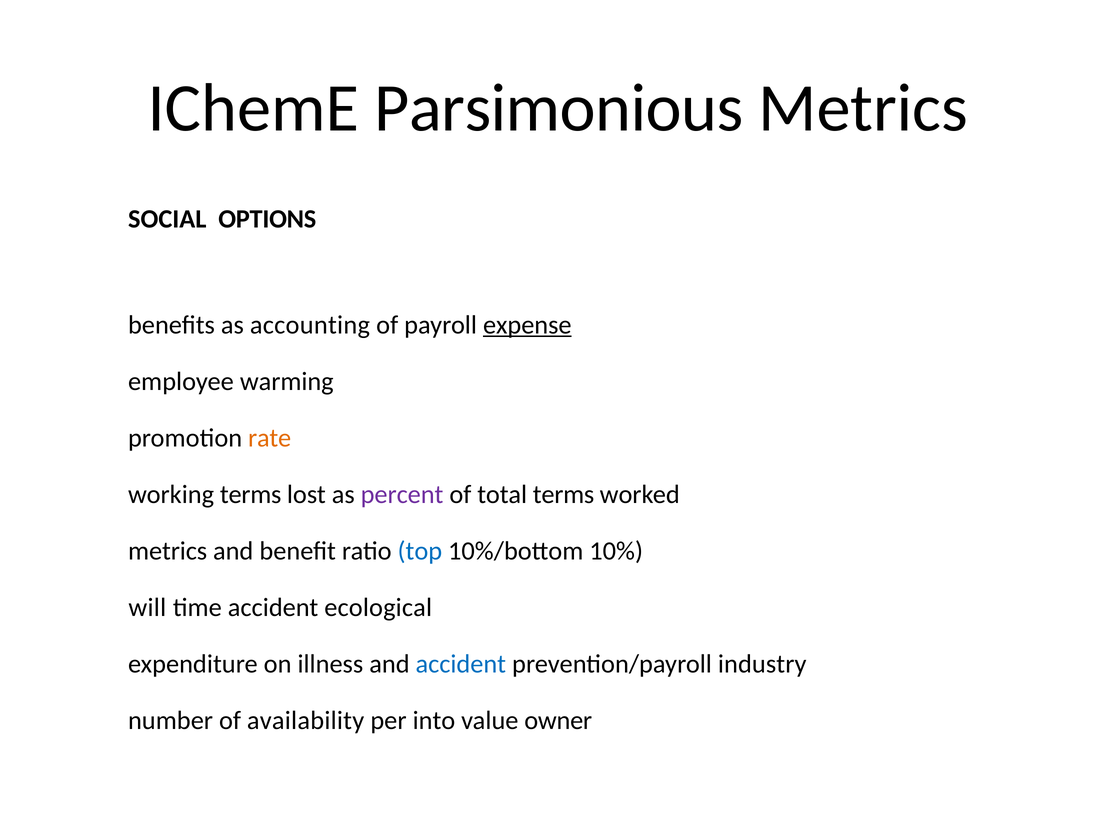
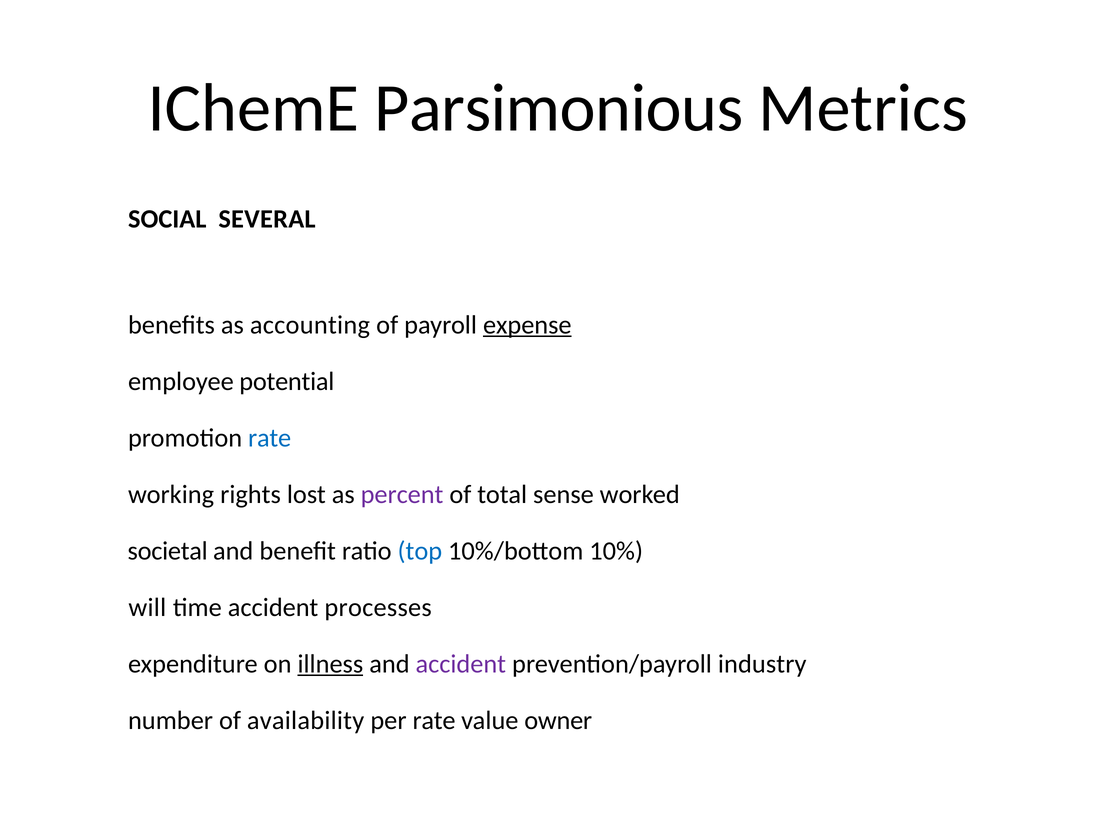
OPTIONS: OPTIONS -> SEVERAL
warming: warming -> potential
rate at (270, 438) colour: orange -> blue
working terms: terms -> rights
total terms: terms -> sense
metrics at (168, 551): metrics -> societal
ecological: ecological -> processes
illness underline: none -> present
accident at (461, 664) colour: blue -> purple
per into: into -> rate
